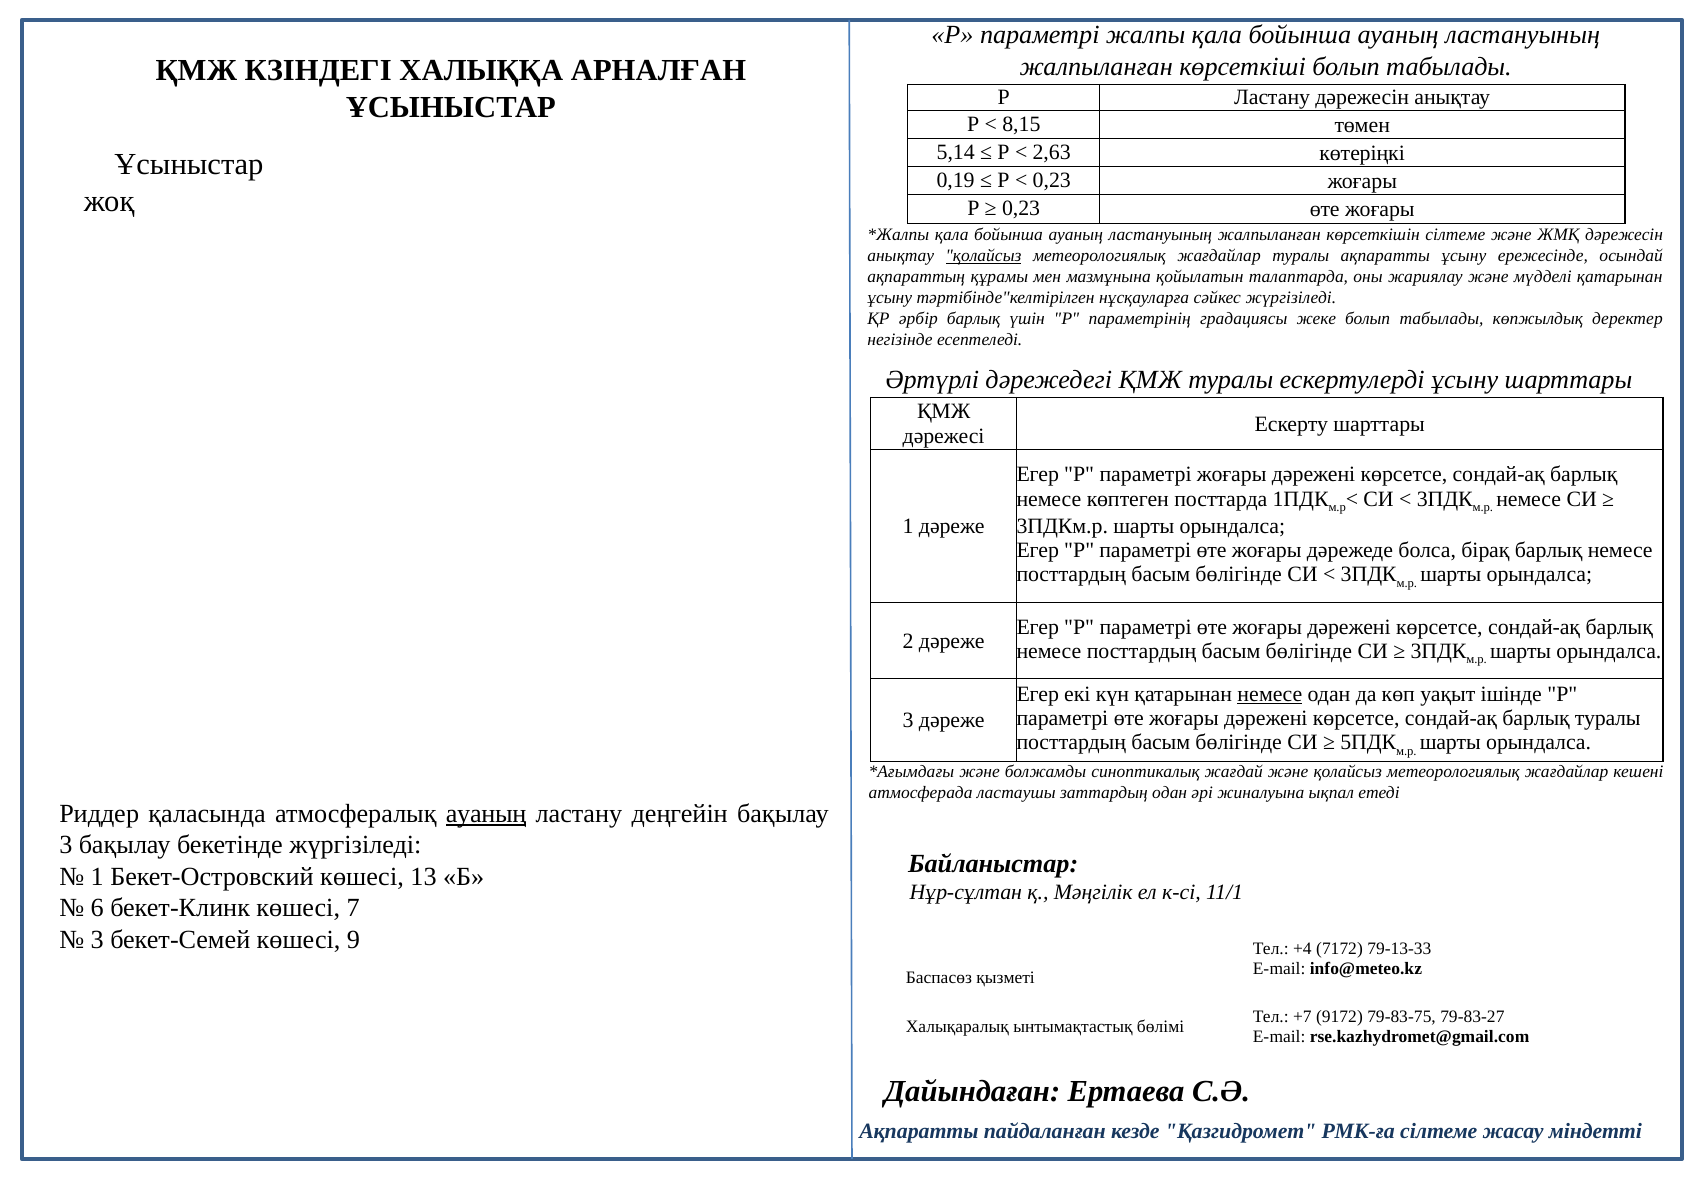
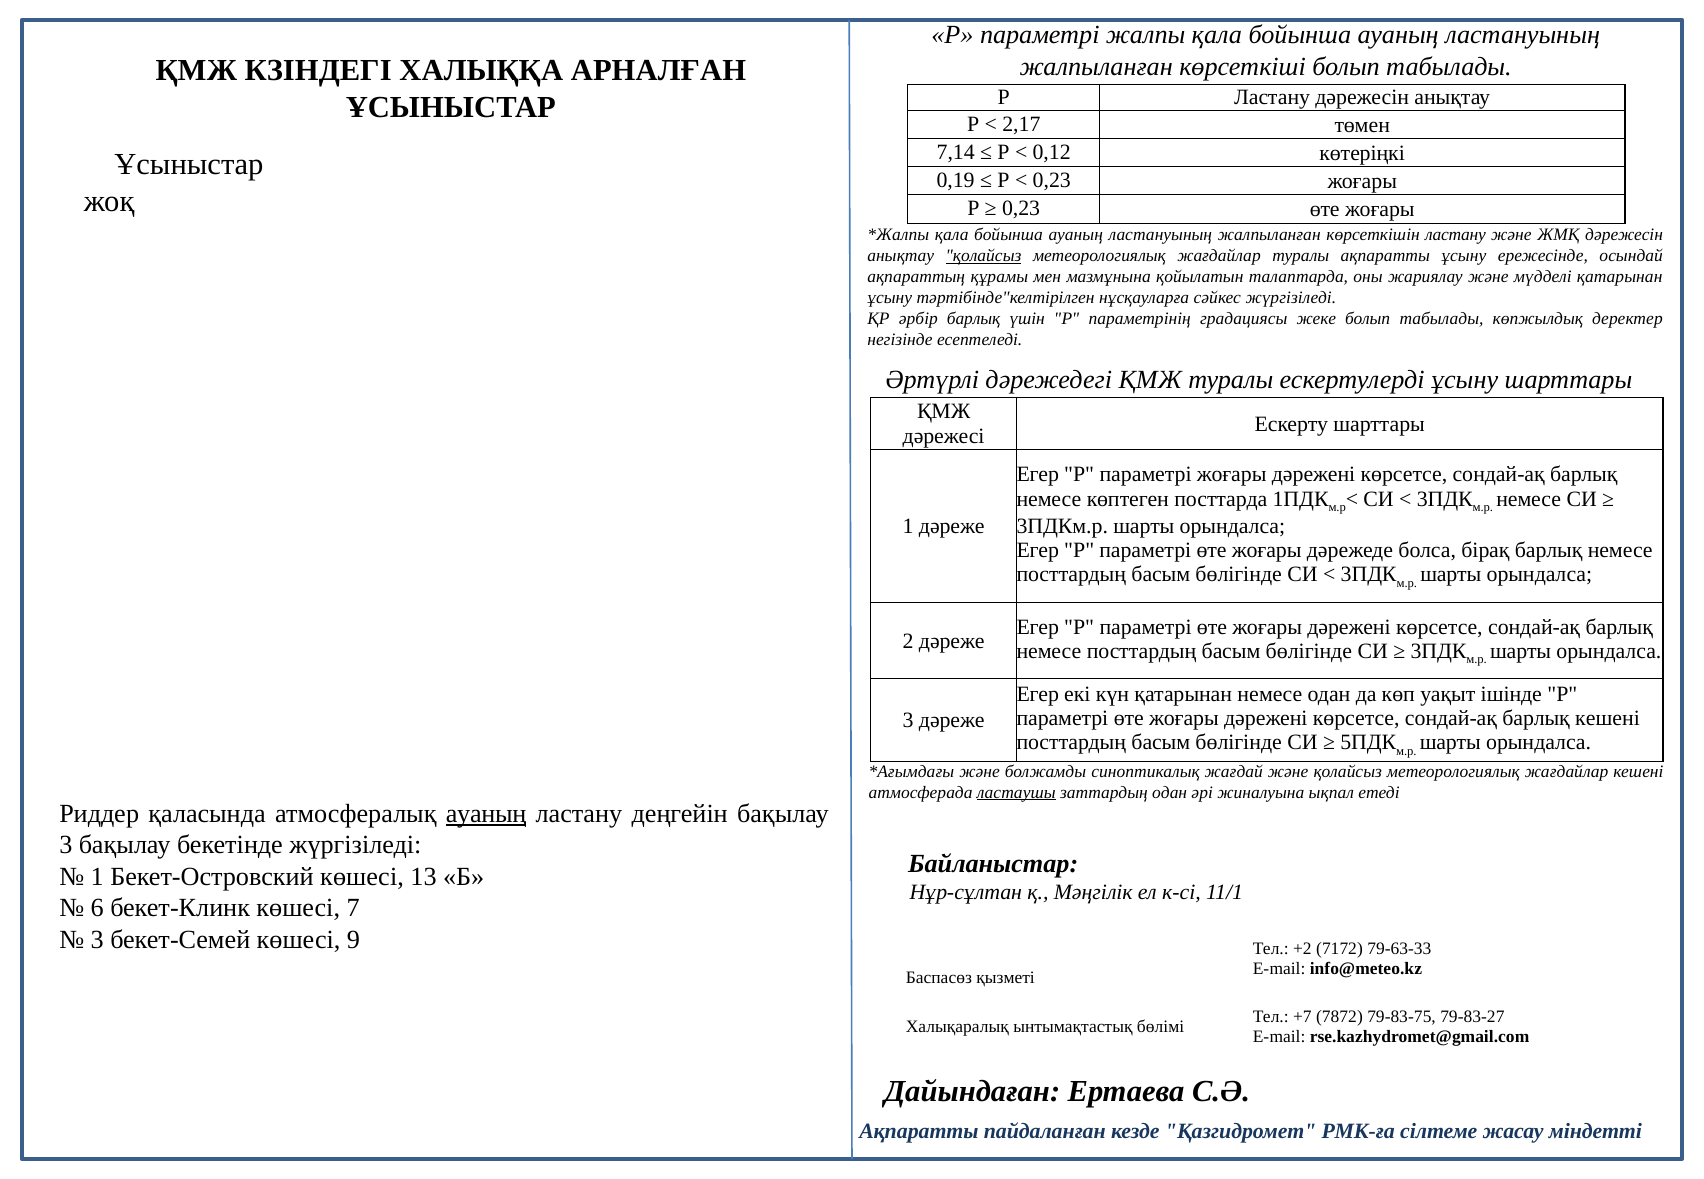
8,15: 8,15 -> 2,17
5,14: 5,14 -> 7,14
2,63: 2,63 -> 0,12
көрсеткішін сілтеме: сілтеме -> ластану
немесе at (1270, 695) underline: present -> none
барлық туралы: туралы -> кешені
ластаушы underline: none -> present
+4: +4 -> +2
79-13-33: 79-13-33 -> 79-63-33
9172: 9172 -> 7872
